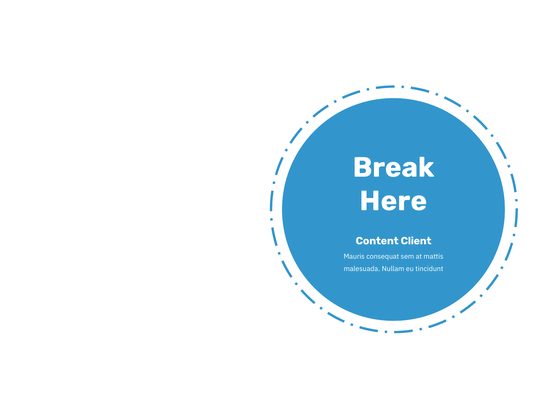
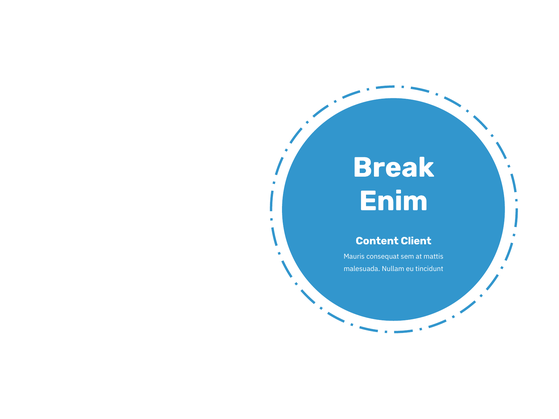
Here: Here -> Enim
